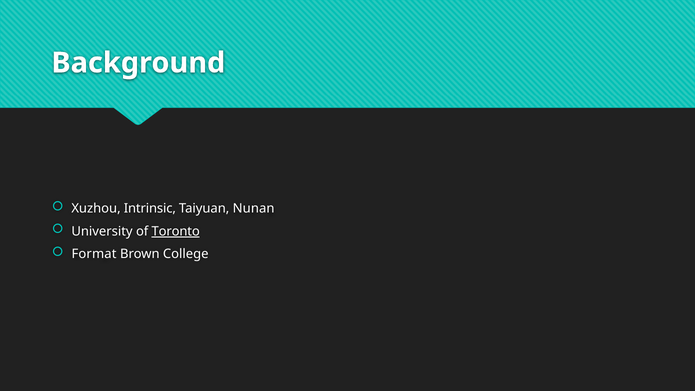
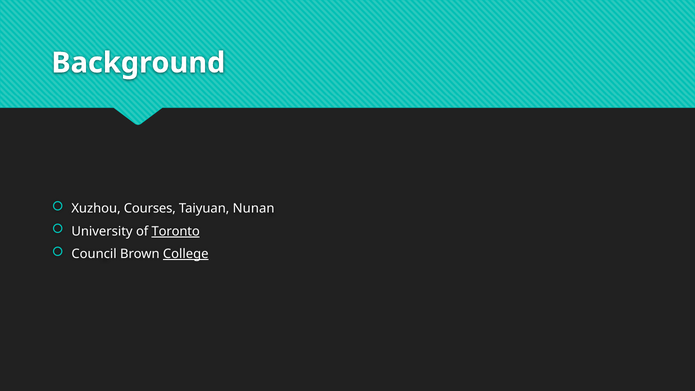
Intrinsic: Intrinsic -> Courses
Format: Format -> Council
College underline: none -> present
